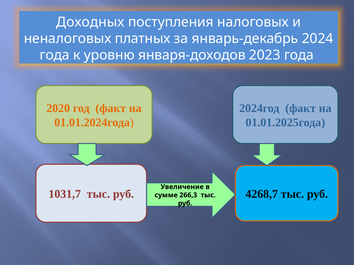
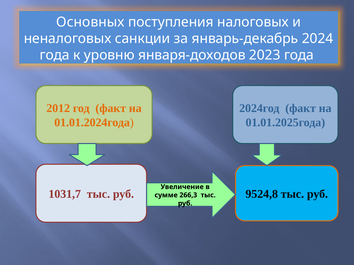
Доходных: Доходных -> Основных
платных: платных -> санкции
2020: 2020 -> 2012
4268,7: 4268,7 -> 9524,8
